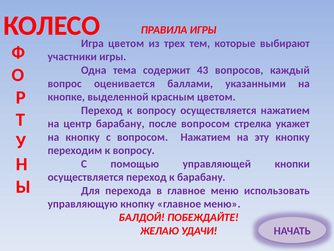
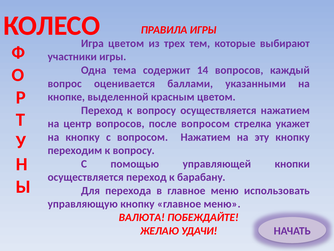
43: 43 -> 14
центр барабану: барабану -> вопросов
БАЛДОЙ: БАЛДОЙ -> ВАЛЮТА
